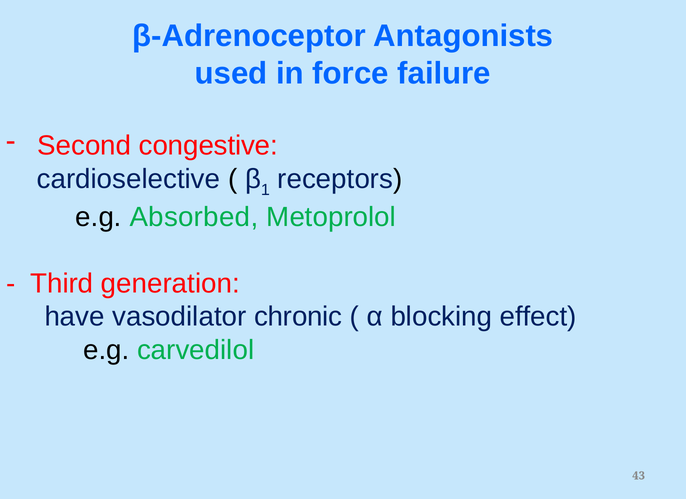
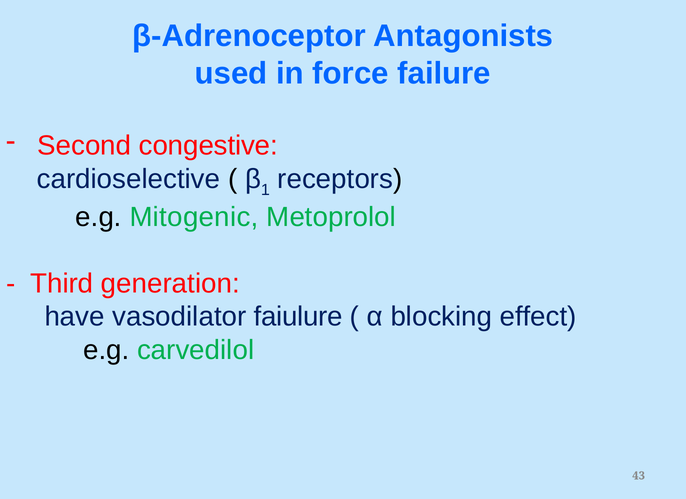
Absorbed: Absorbed -> Mitogenic
chronic: chronic -> faiulure
